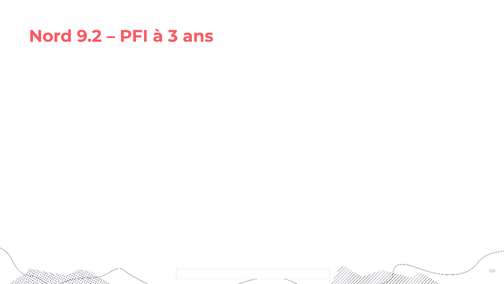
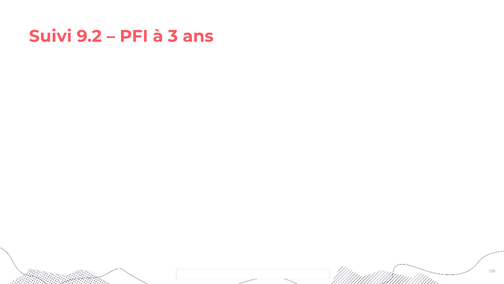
Nord: Nord -> Suivi
